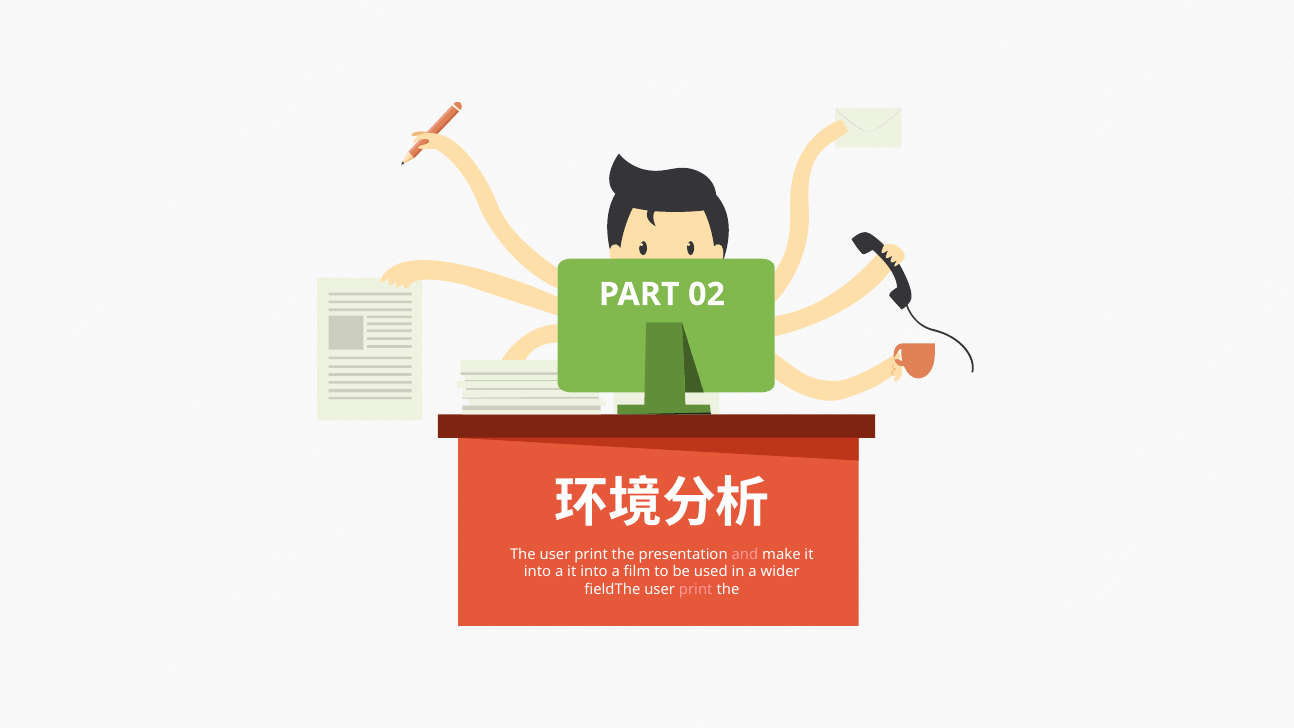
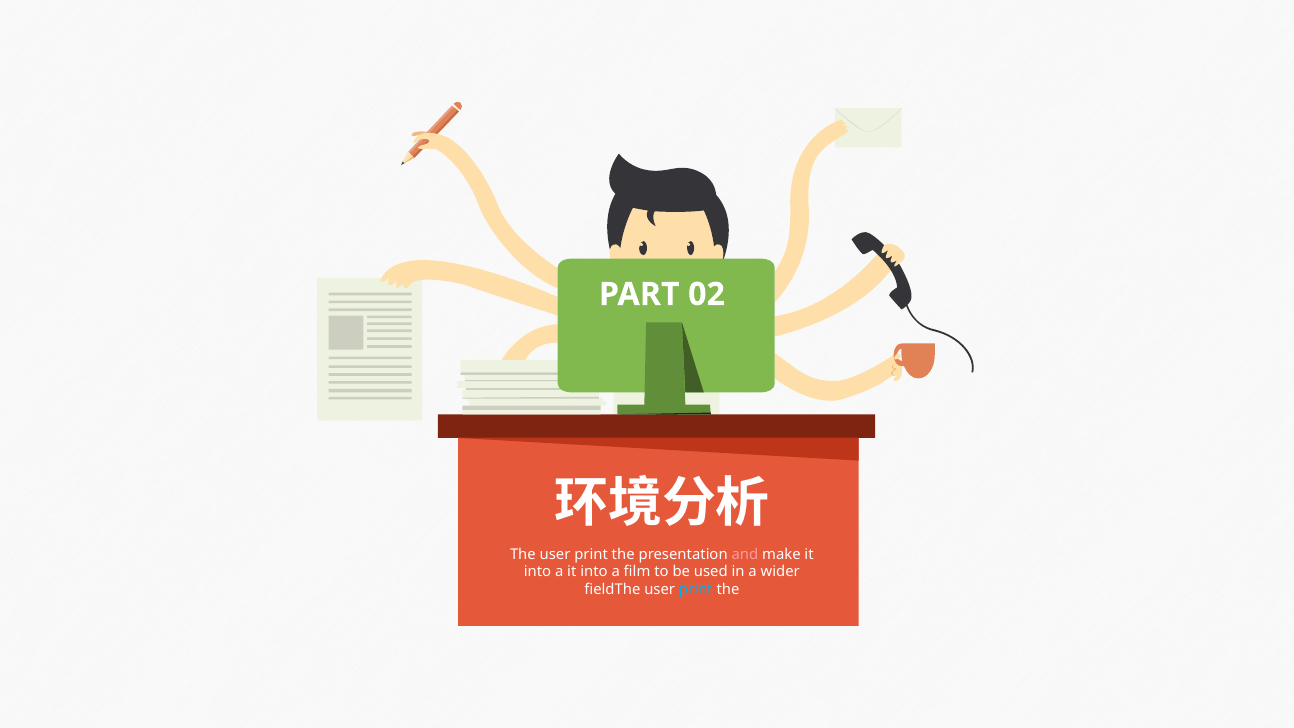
print at (696, 590) colour: pink -> light blue
